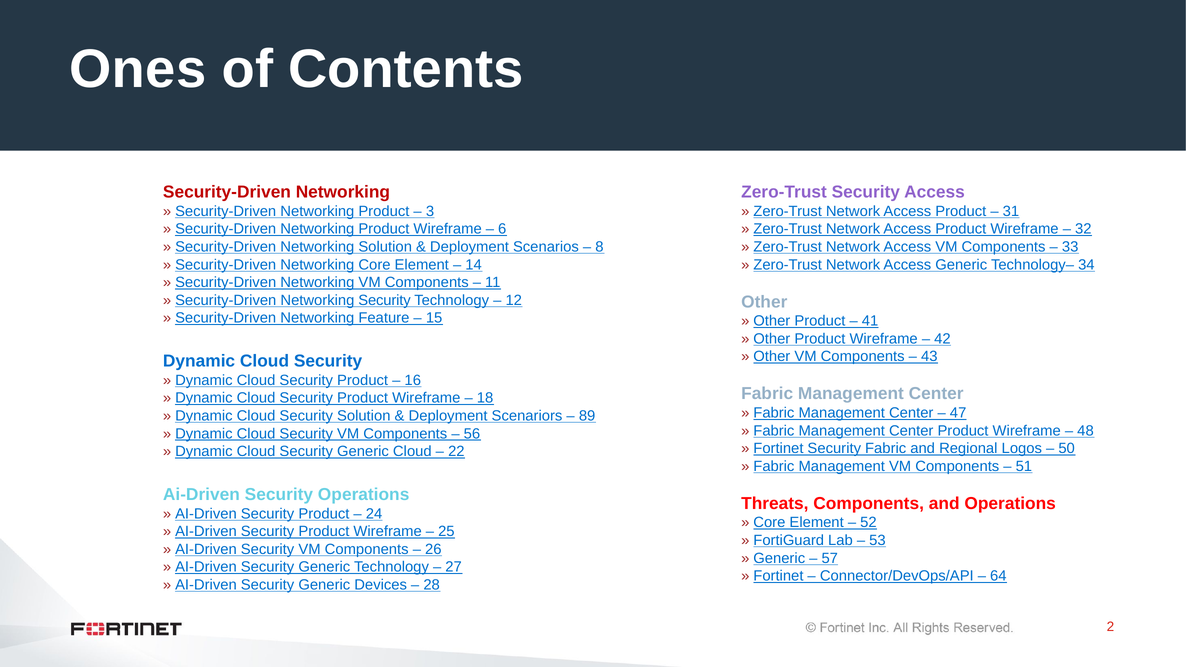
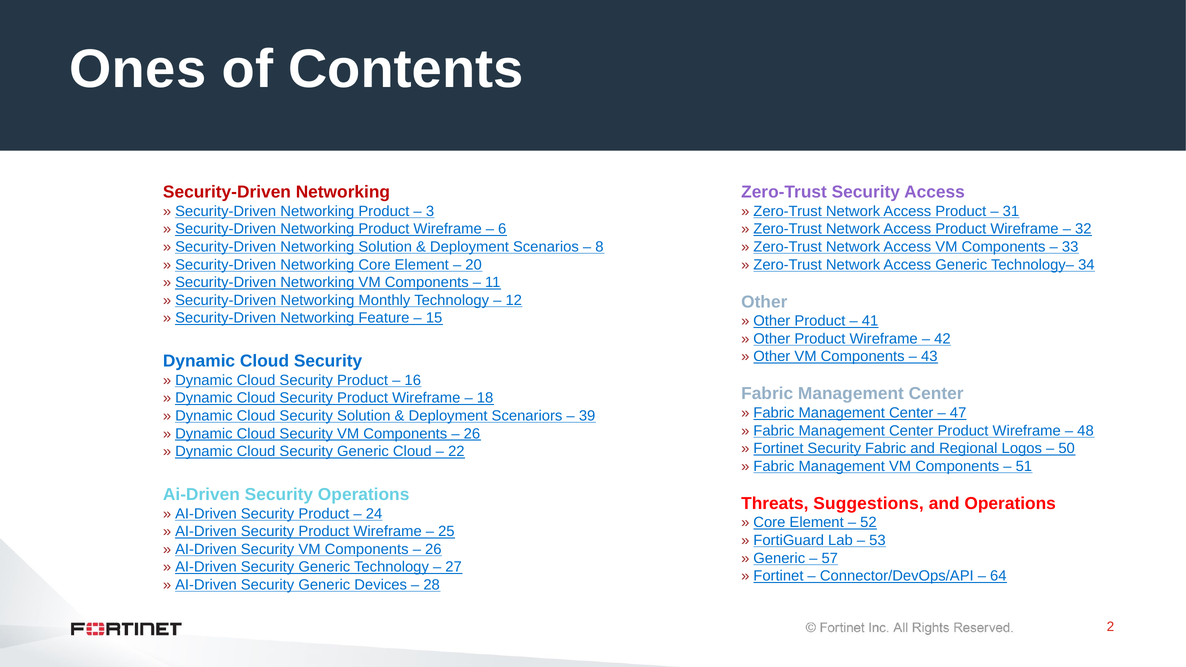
14: 14 -> 20
Networking Security: Security -> Monthly
89: 89 -> 39
56 at (472, 434): 56 -> 26
Threats Components: Components -> Suggestions
